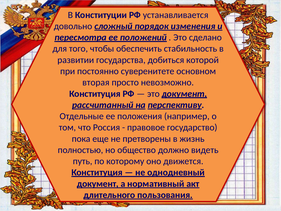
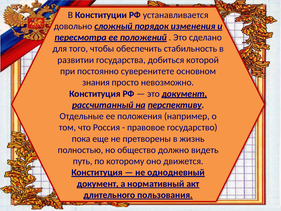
вторая: вторая -> знания
